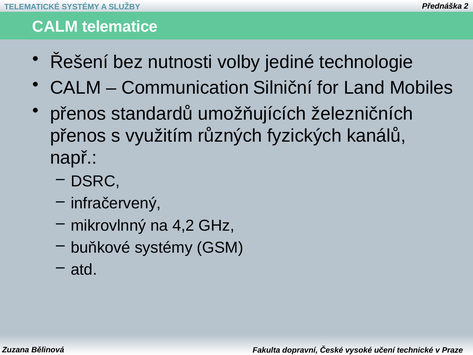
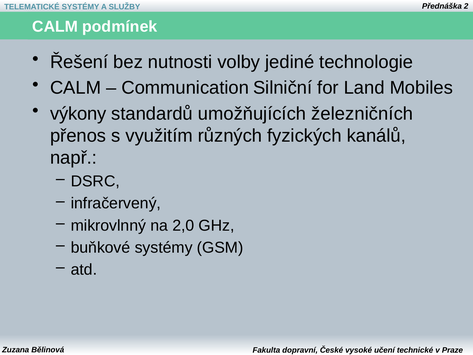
telematice: telematice -> podmínek
přenos at (78, 114): přenos -> výkony
4,2: 4,2 -> 2,0
